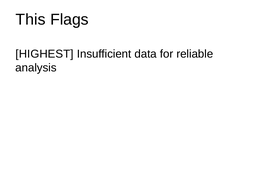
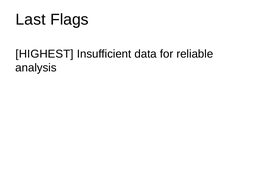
This: This -> Last
